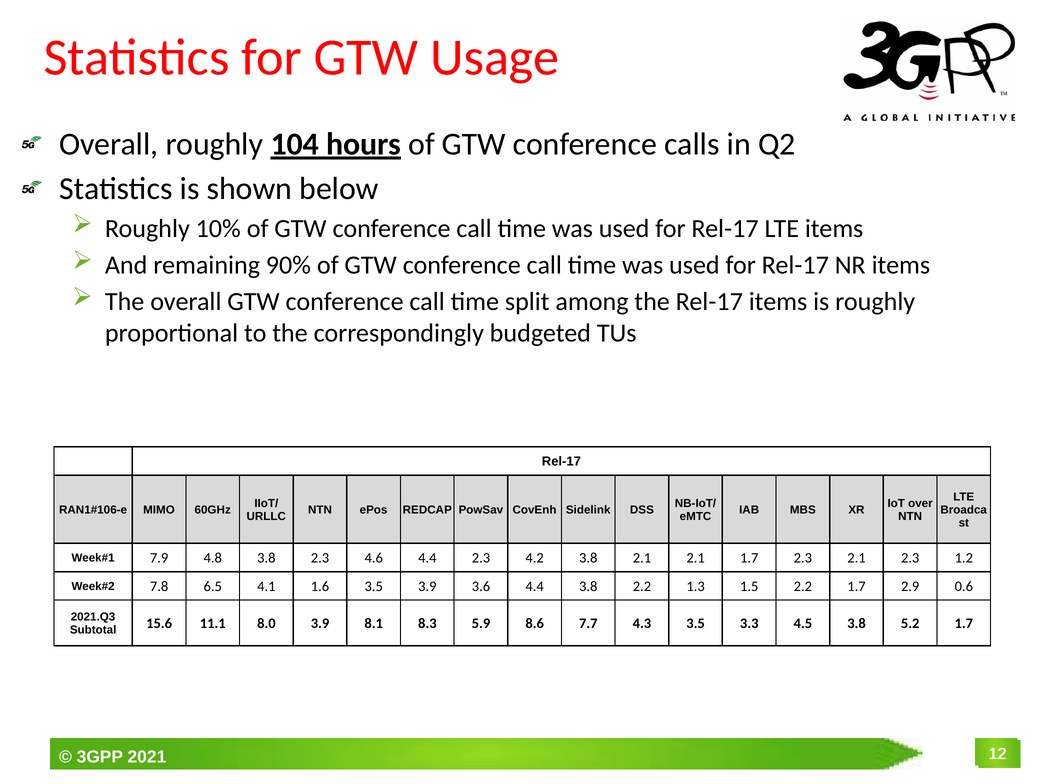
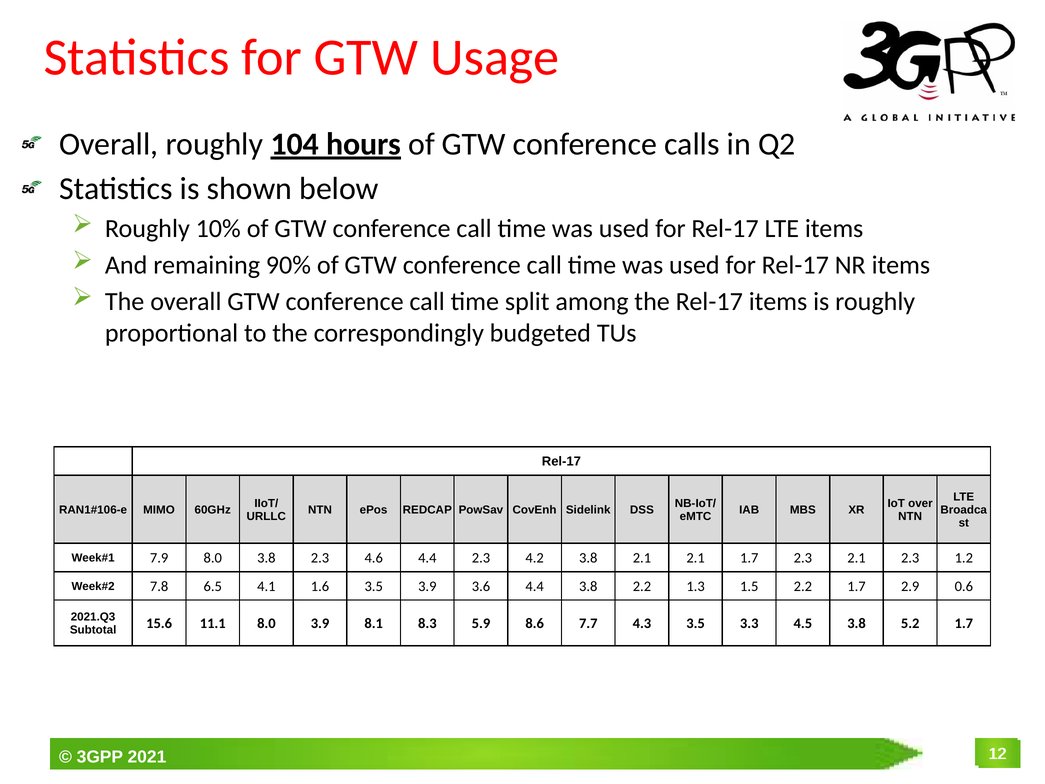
7.9 4.8: 4.8 -> 8.0
